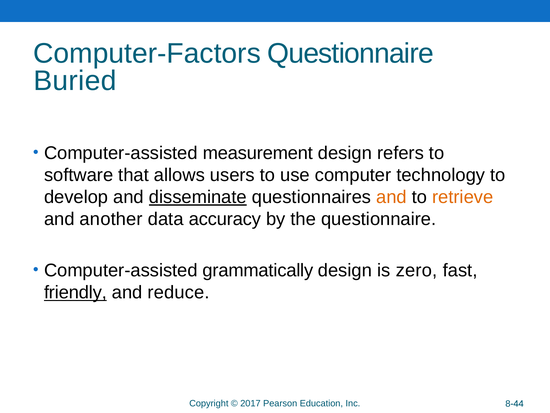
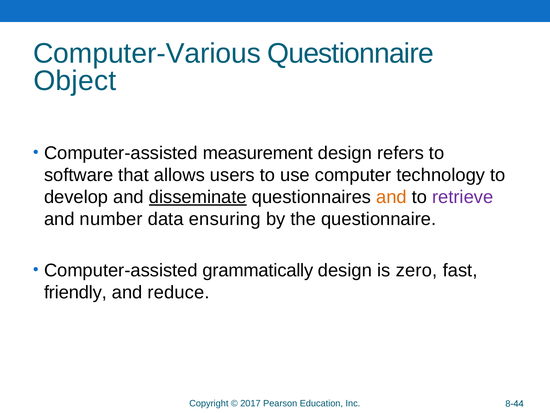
Computer-Factors: Computer-Factors -> Computer-Various
Buried: Buried -> Object
retrieve colour: orange -> purple
another: another -> number
accuracy: accuracy -> ensuring
friendly underline: present -> none
